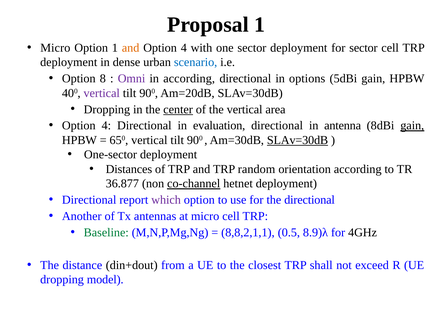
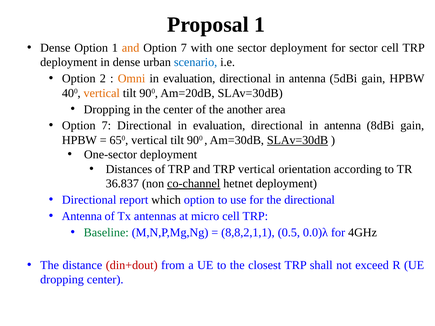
Micro at (55, 48): Micro -> Dense
4 at (184, 48): 4 -> 7
8: 8 -> 2
Omni colour: purple -> orange
according at (189, 79): according -> evaluation
options at (307, 79): options -> antenna
vertical at (102, 93) colour: purple -> orange
center at (178, 109) underline: present -> none
the vertical: vertical -> another
4 at (106, 126): 4 -> 7
gain at (412, 126) underline: present -> none
TRP random: random -> vertical
36.877: 36.877 -> 36.837
which colour: purple -> black
Another at (82, 216): Another -> Antenna
8.9)λ: 8.9)λ -> 0.0)λ
din+dout colour: black -> red
dropping model: model -> center
